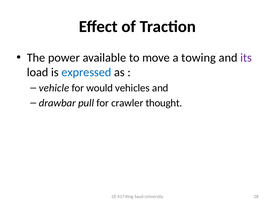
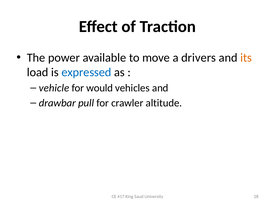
towing: towing -> drivers
its colour: purple -> orange
thought: thought -> altitude
